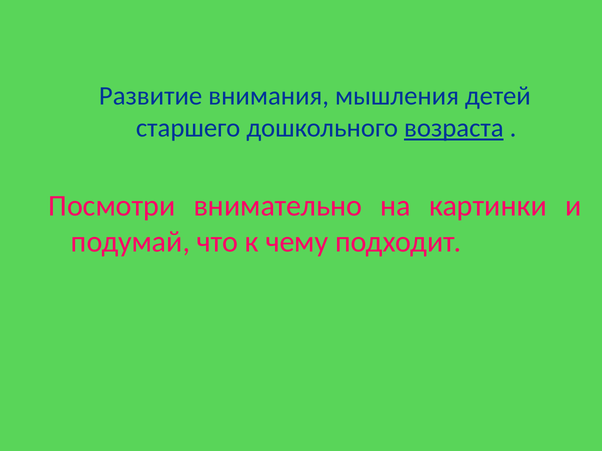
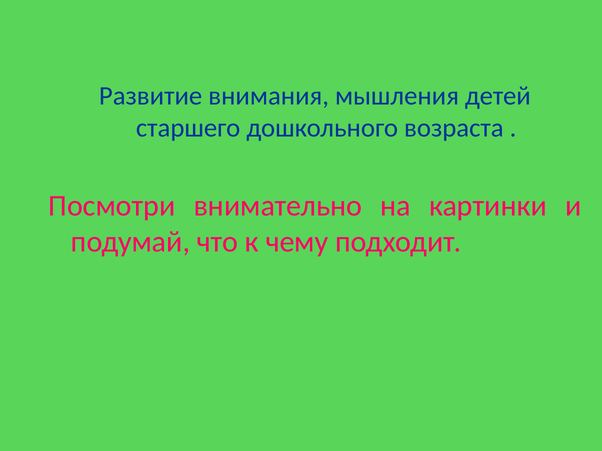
возраста underline: present -> none
